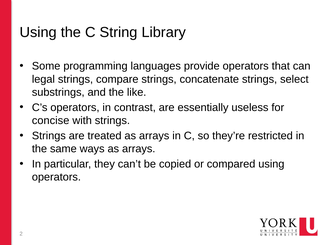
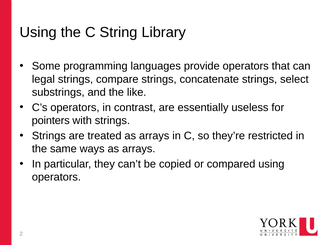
concise: concise -> pointers
